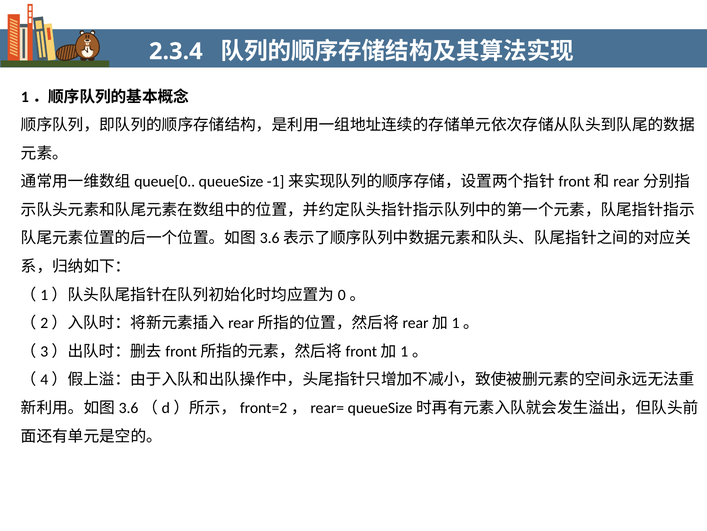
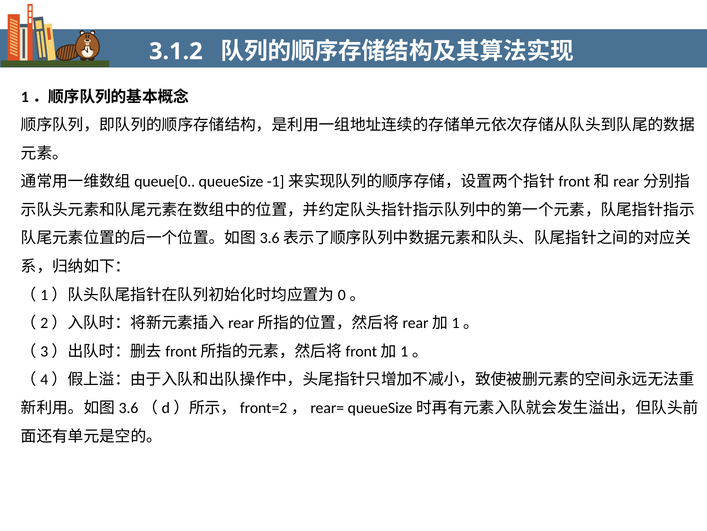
2.3.4: 2.3.4 -> 3.1.2
